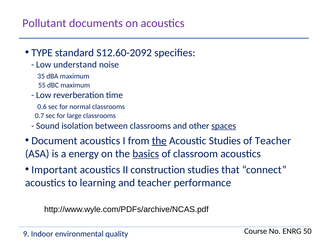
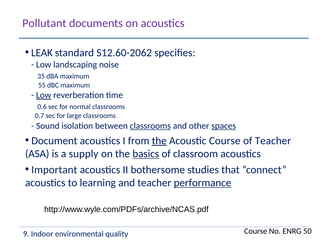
TYPE: TYPE -> LEAK
S12.60-2092: S12.60-2092 -> S12.60-2062
understand: understand -> landscaping
Low at (44, 95) underline: none -> present
classrooms at (150, 126) underline: none -> present
Acoustic Studies: Studies -> Course
energy: energy -> supply
construction: construction -> bothersome
performance underline: none -> present
